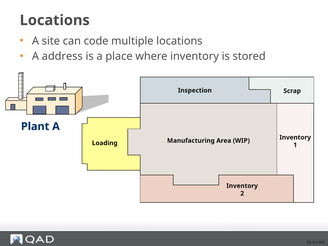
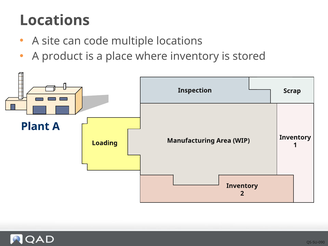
address: address -> product
